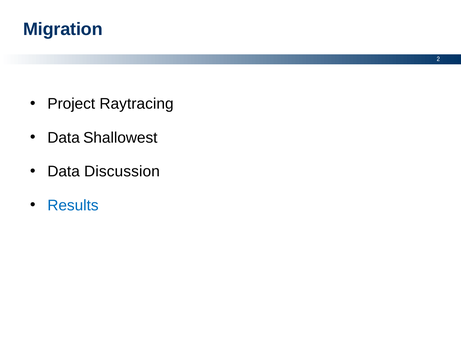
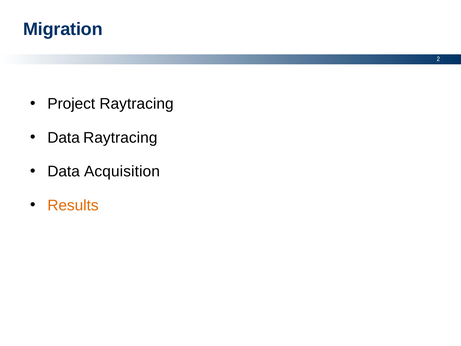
Data Shallowest: Shallowest -> Raytracing
Discussion: Discussion -> Acquisition
Results colour: blue -> orange
